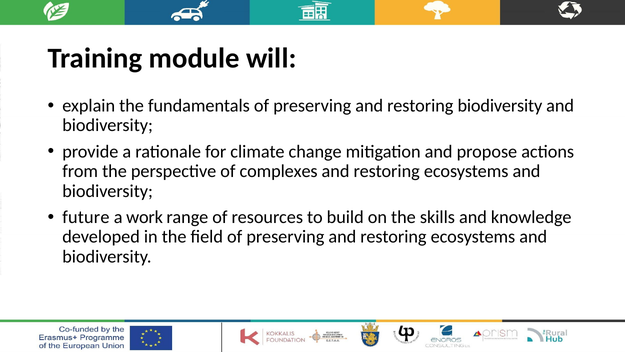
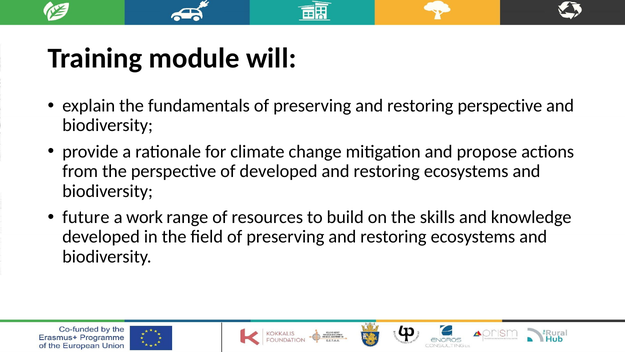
restoring biodiversity: biodiversity -> perspective
of complexes: complexes -> developed
